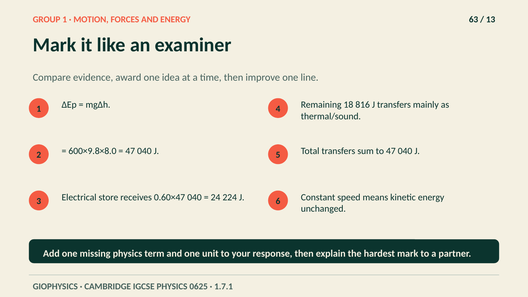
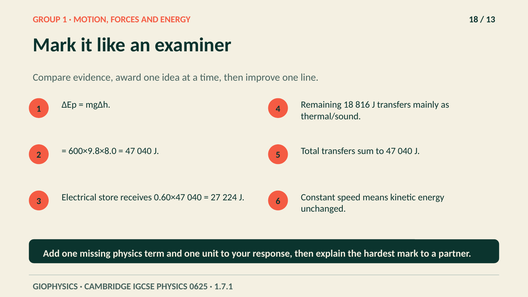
ENERGY 63: 63 -> 18
24: 24 -> 27
